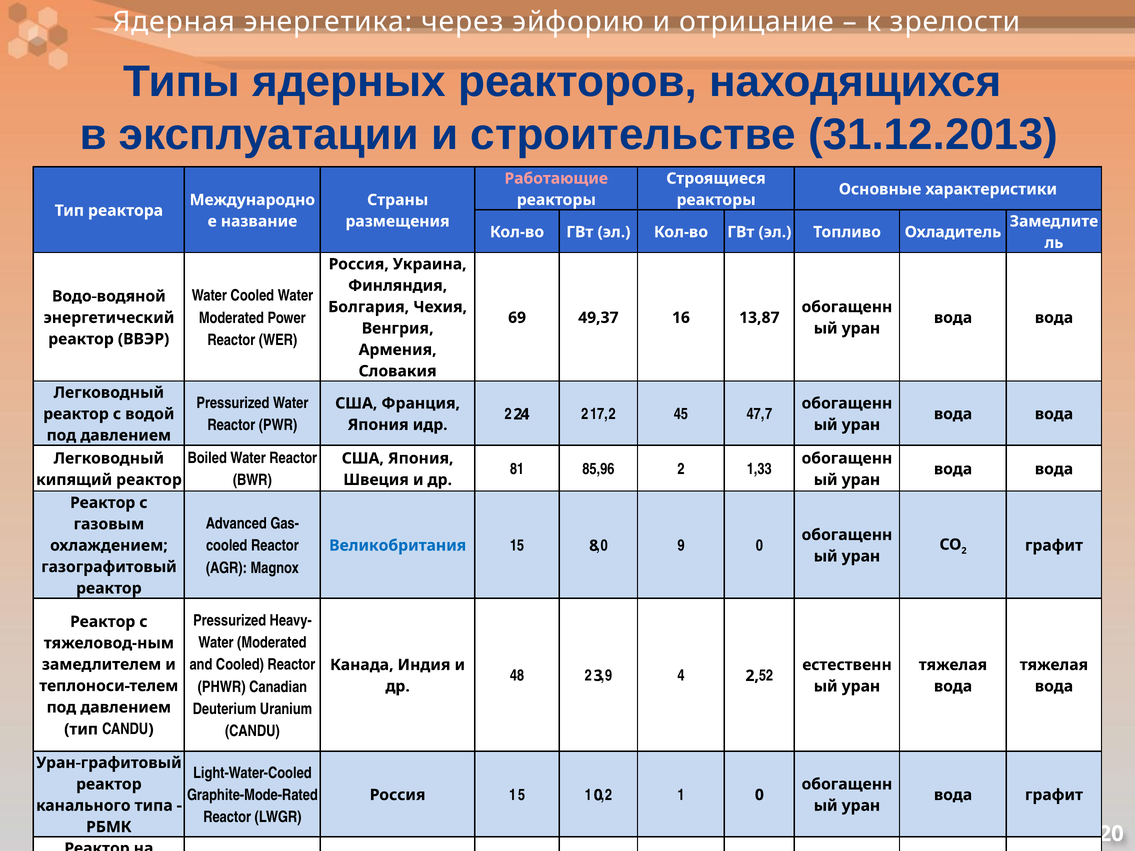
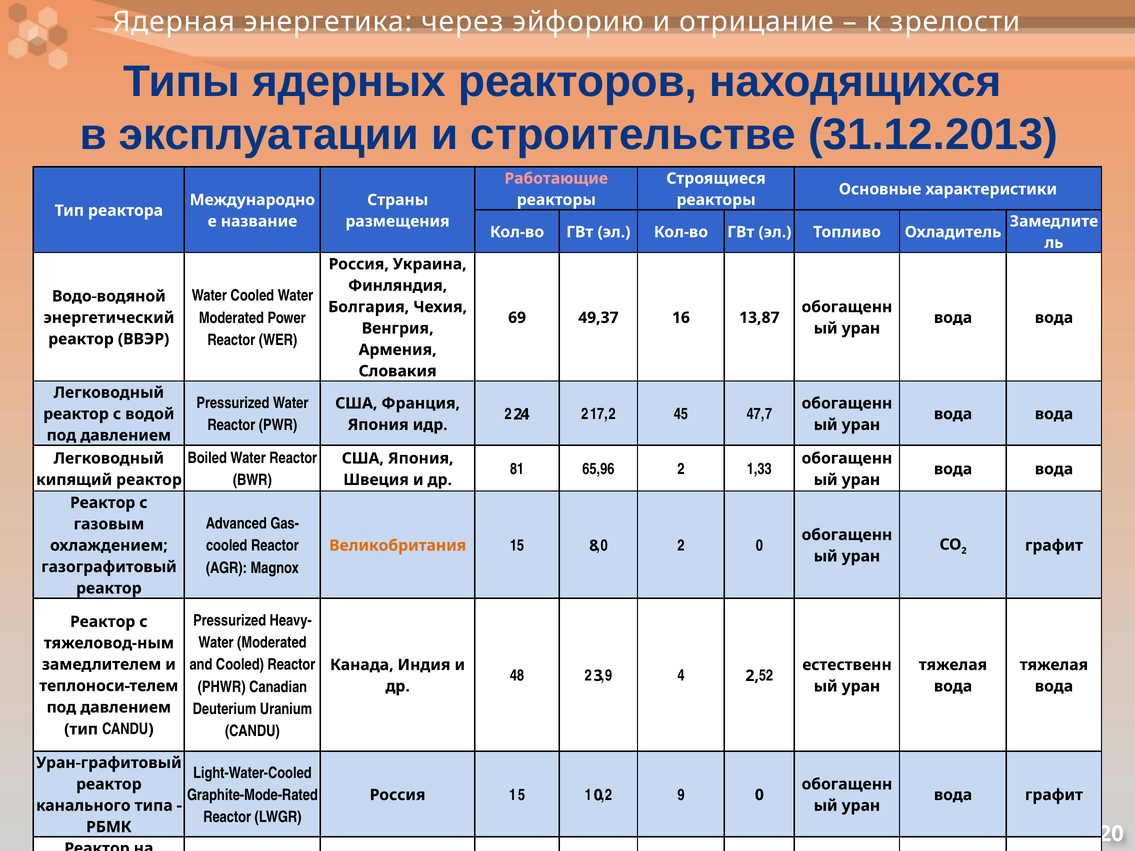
85,96: 85,96 -> 65,96
9 at (681, 546): 9 -> 2
Великобритания colour: blue -> orange
1 at (681, 795): 1 -> 9
